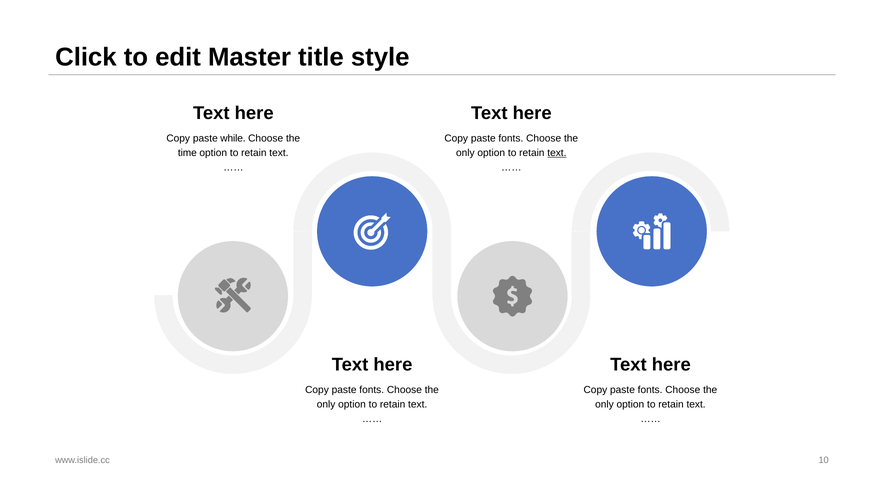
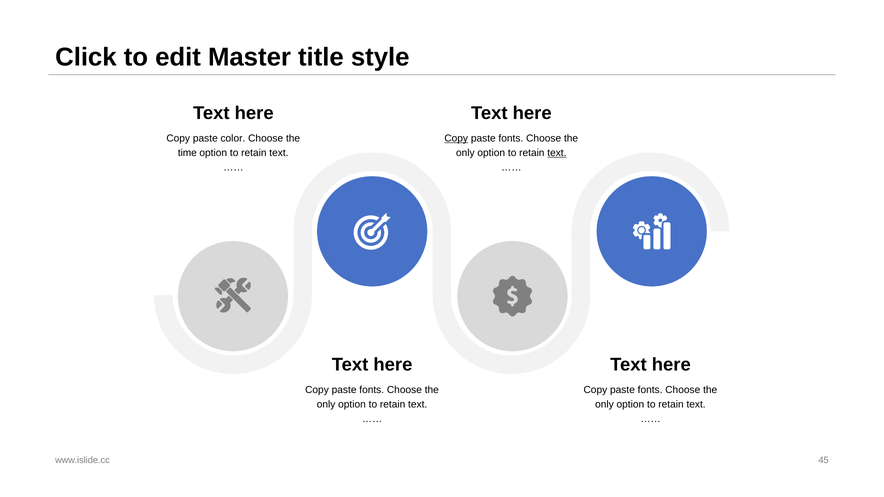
while: while -> color
Copy at (456, 138) underline: none -> present
10: 10 -> 45
